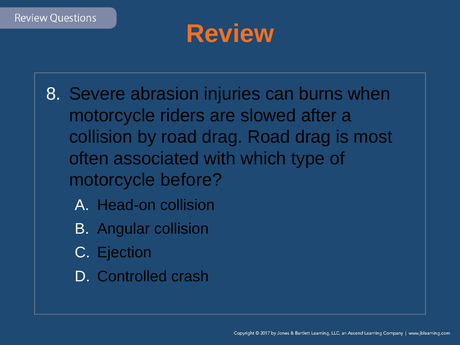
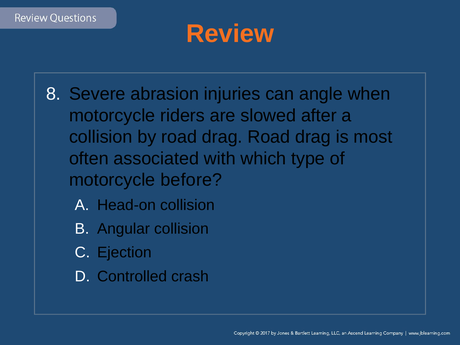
burns: burns -> angle
